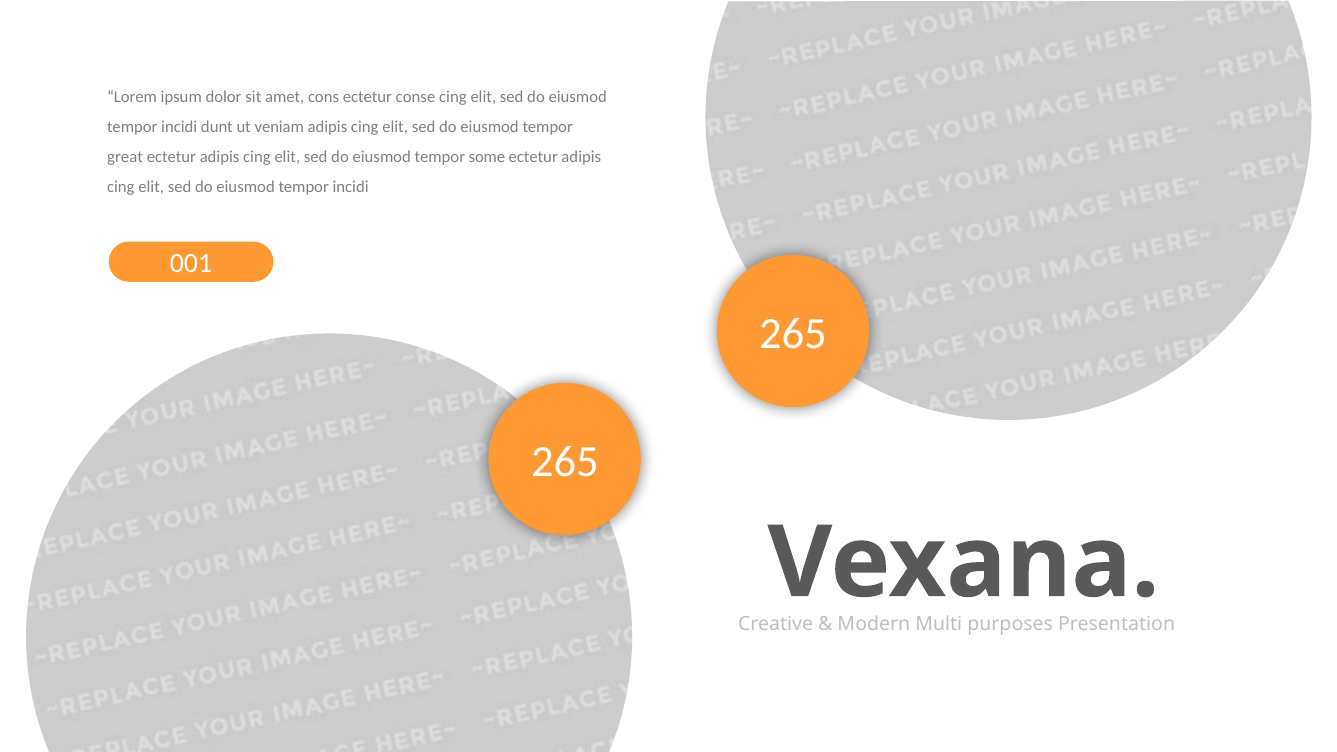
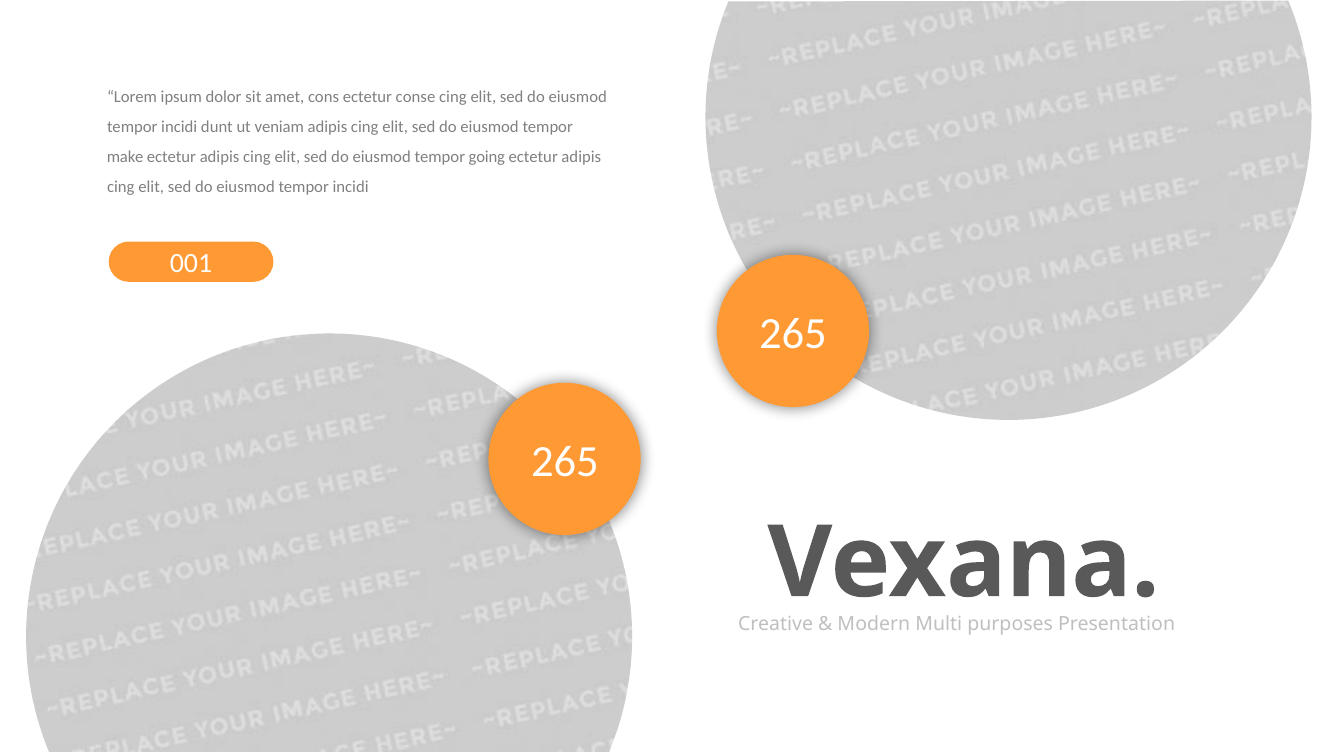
great: great -> make
some: some -> going
